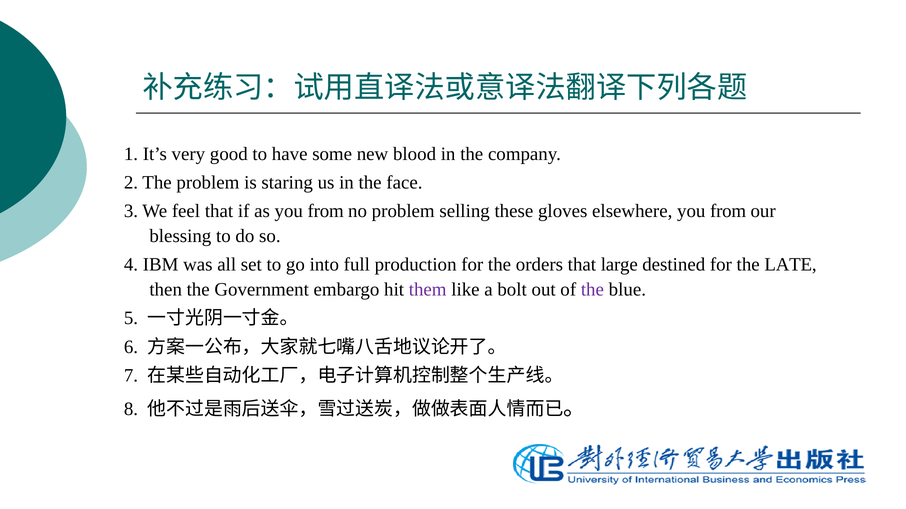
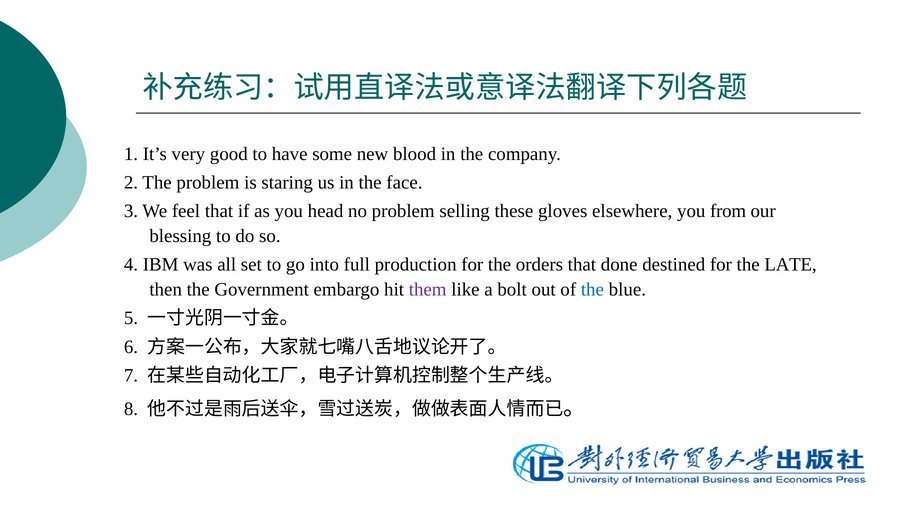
as you from: from -> head
large: large -> done
the at (592, 290) colour: purple -> blue
